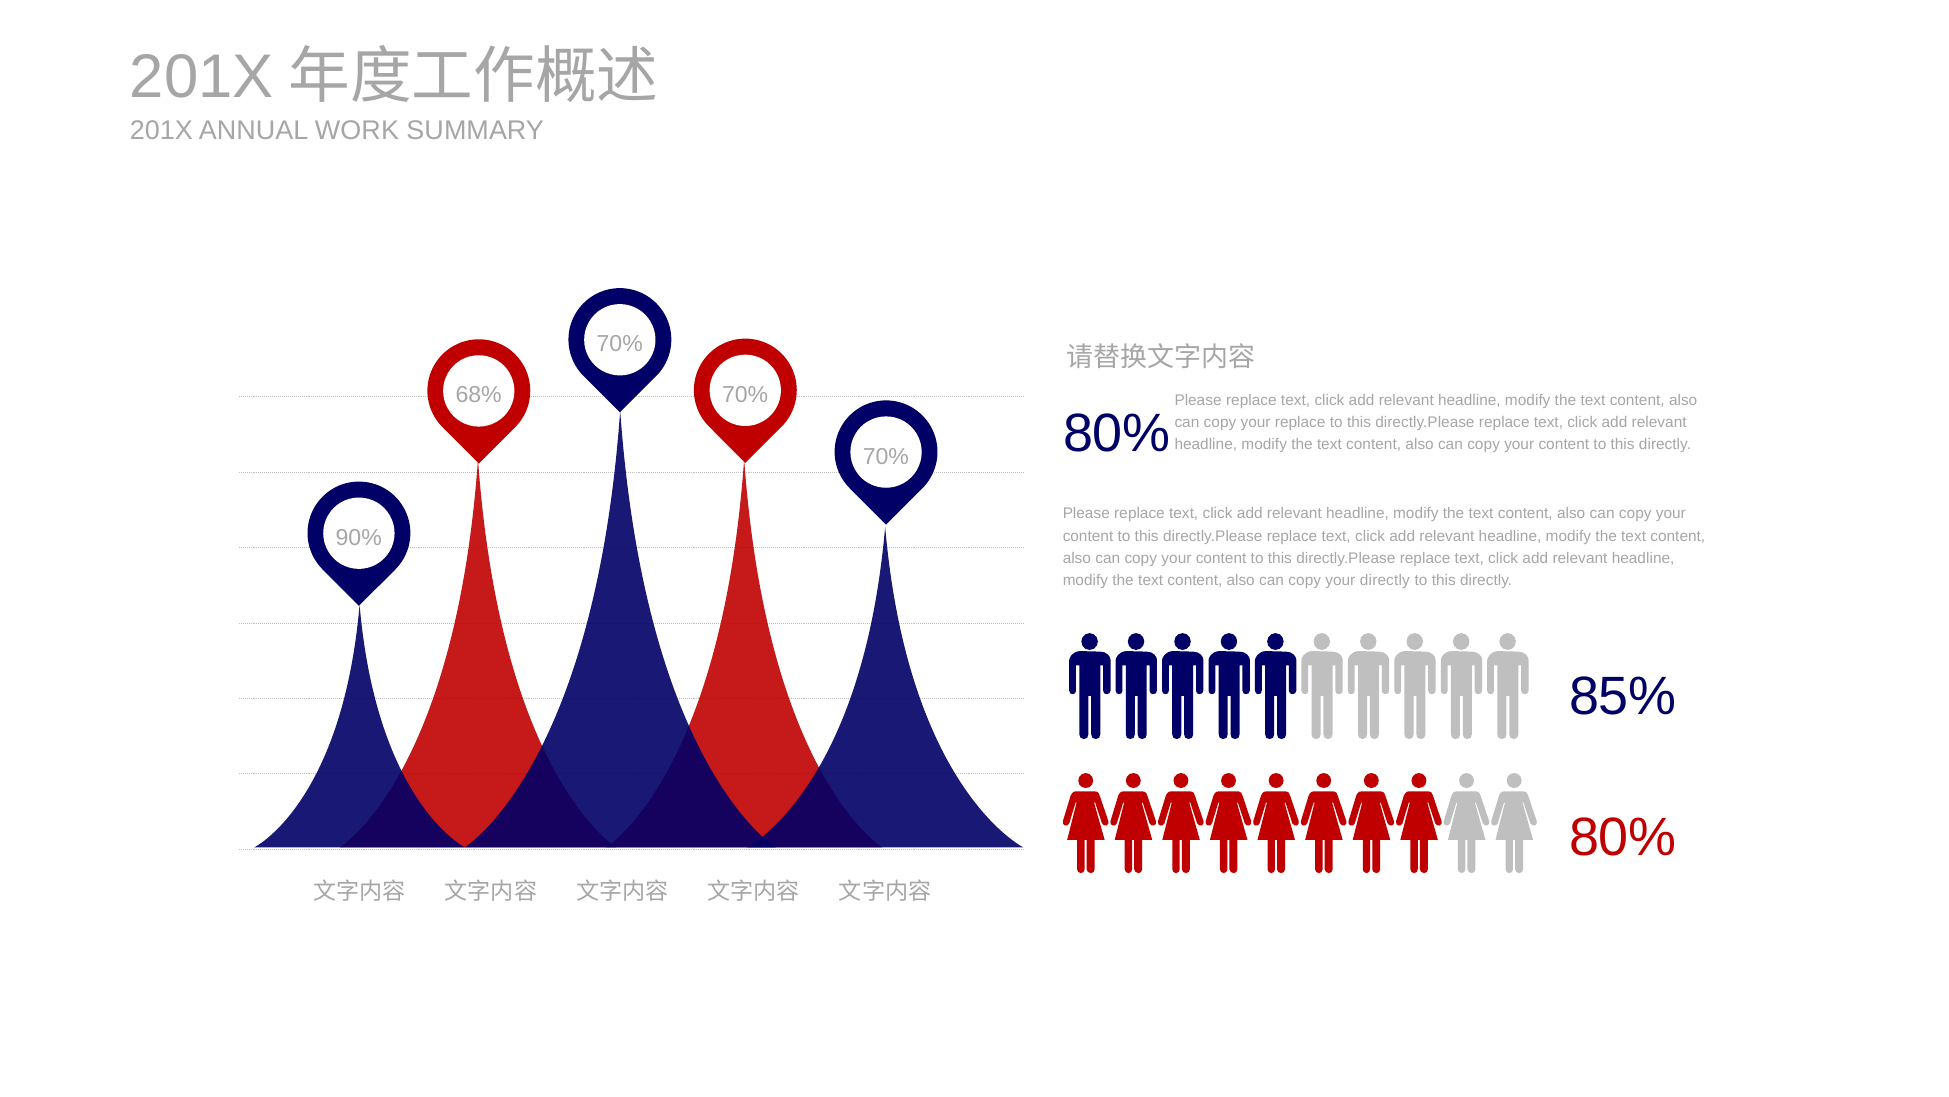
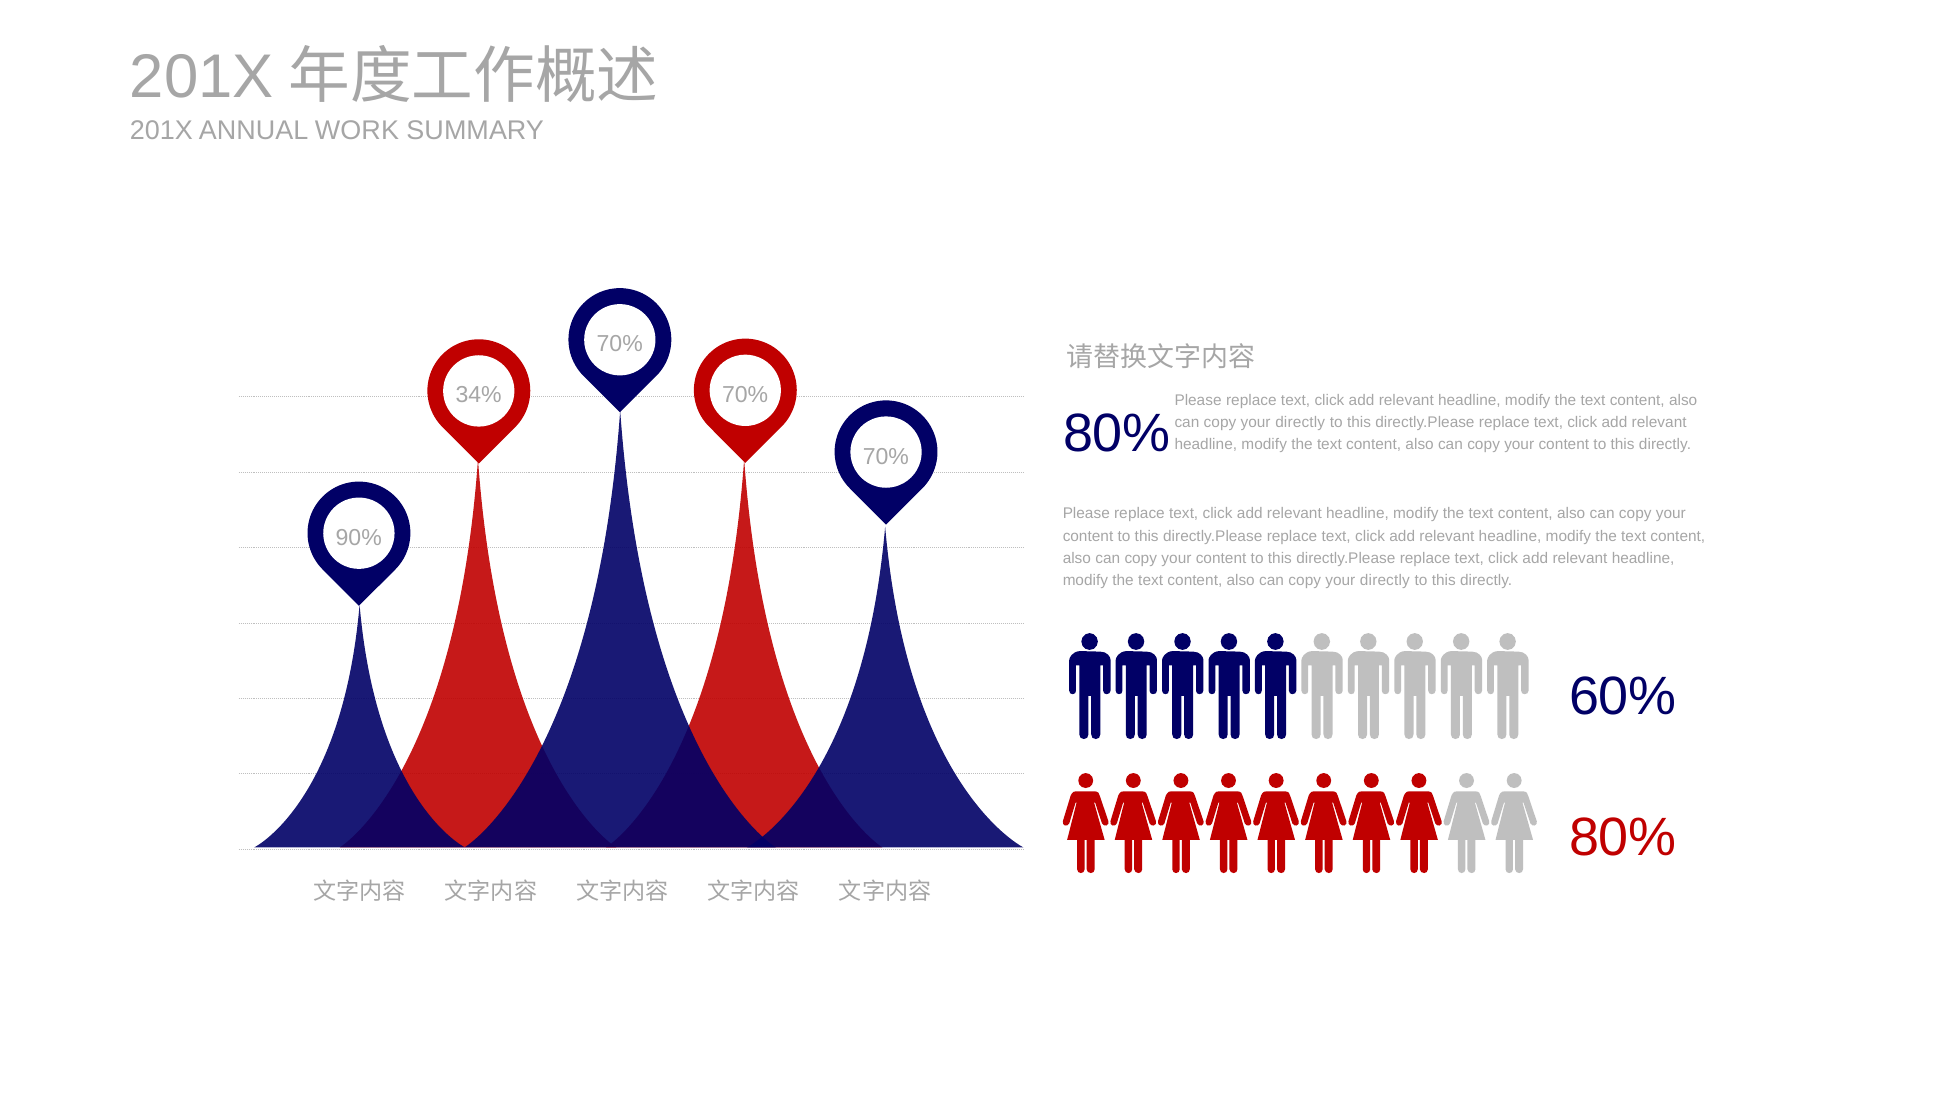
68%: 68% -> 34%
replace at (1300, 422): replace -> directly
85%: 85% -> 60%
